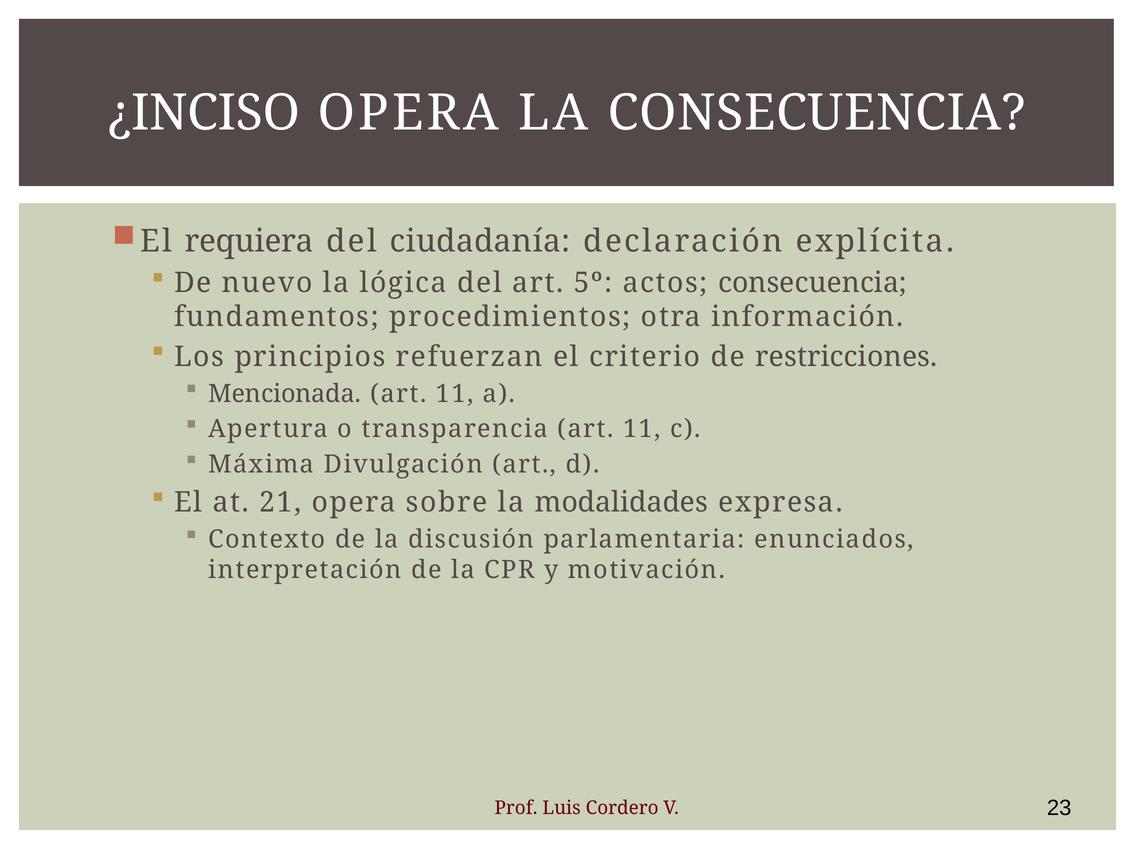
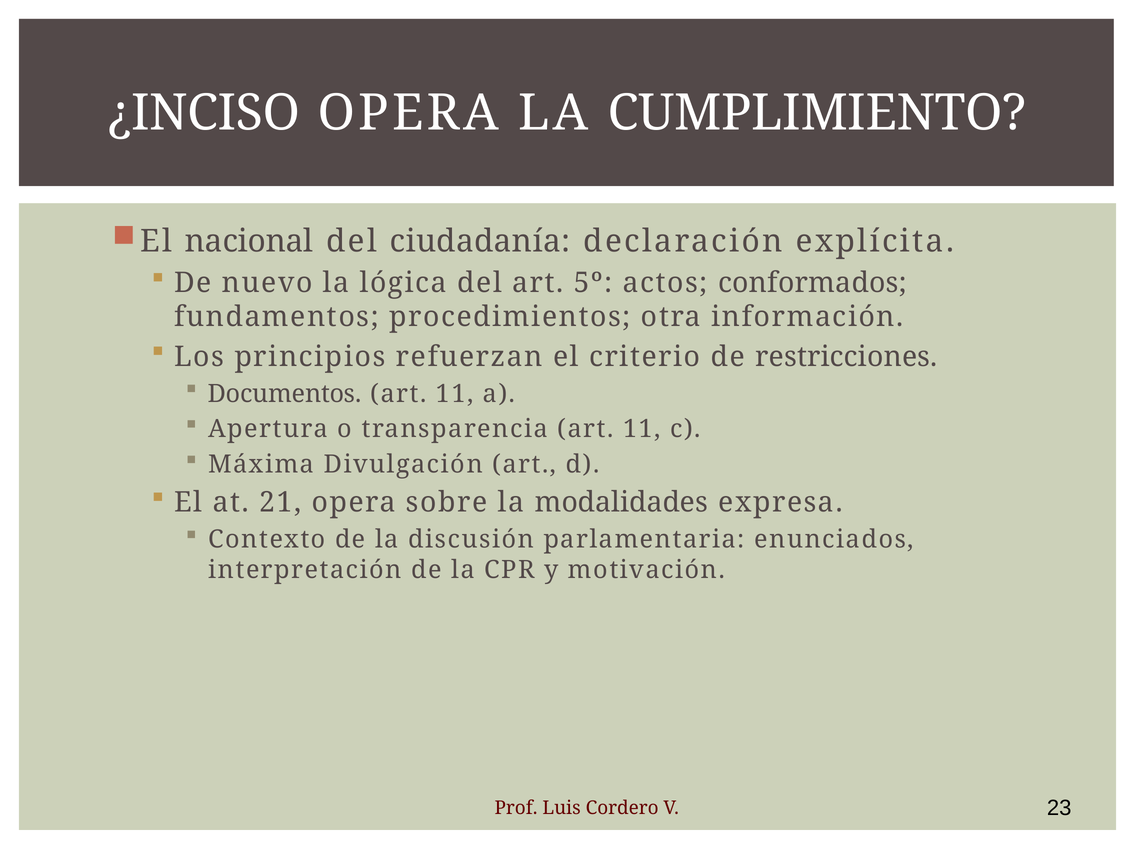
LA CONSECUENCIA: CONSECUENCIA -> CUMPLIMIENTO
requiera: requiera -> nacional
actos consecuencia: consecuencia -> conformados
Mencionada: Mencionada -> Documentos
